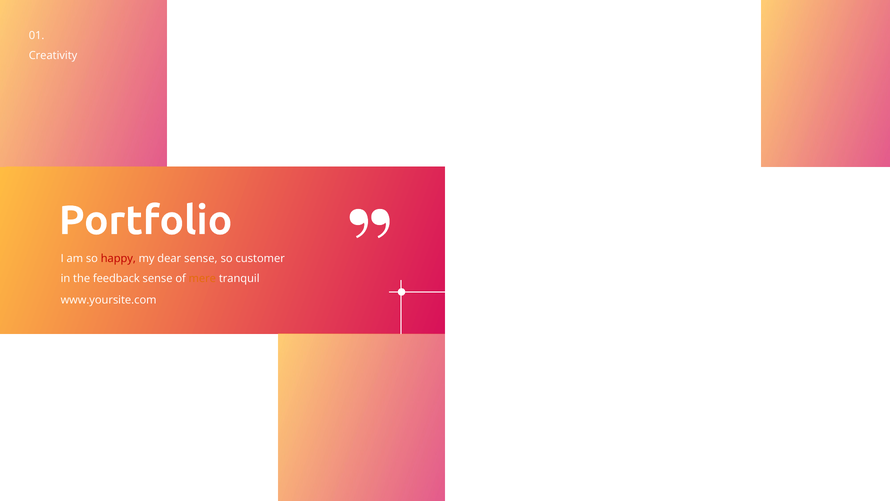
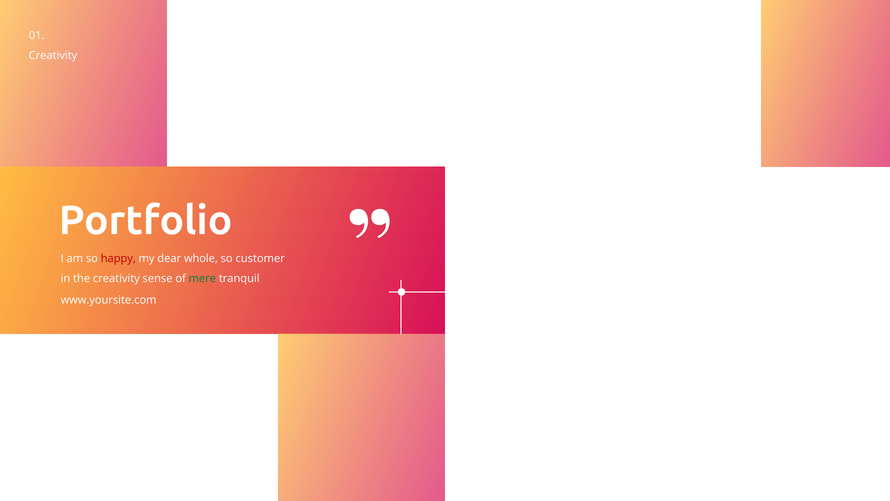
dear sense: sense -> whole
the feedback: feedback -> creativity
mere colour: orange -> green
